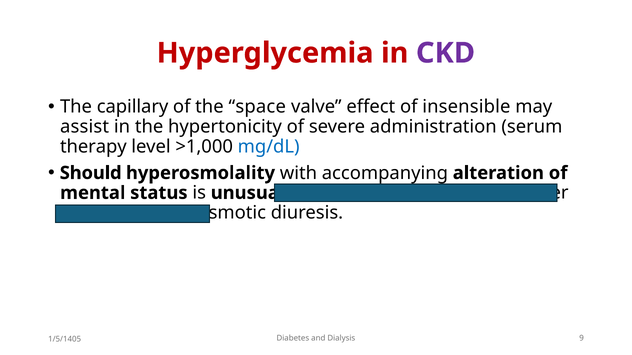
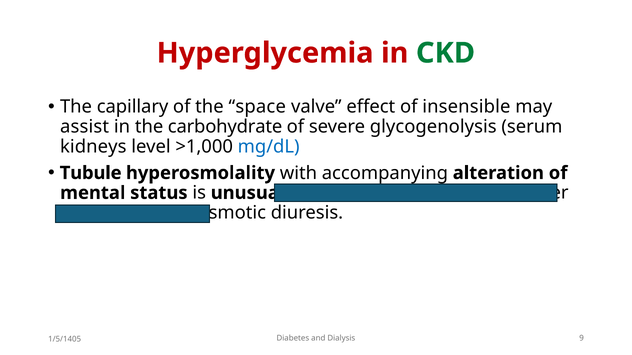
CKD colour: purple -> green
hypertonicity: hypertonicity -> carbohydrate
administration: administration -> glycogenolysis
therapy: therapy -> kidneys
Should: Should -> Tubule
